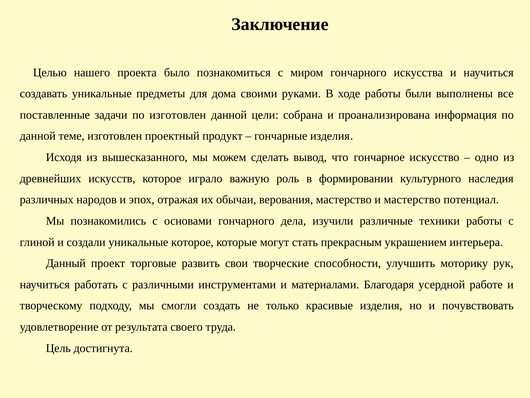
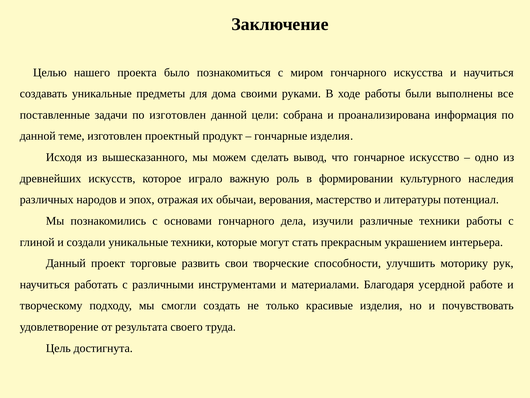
и мастерство: мастерство -> литературы
уникальные которое: которое -> техники
